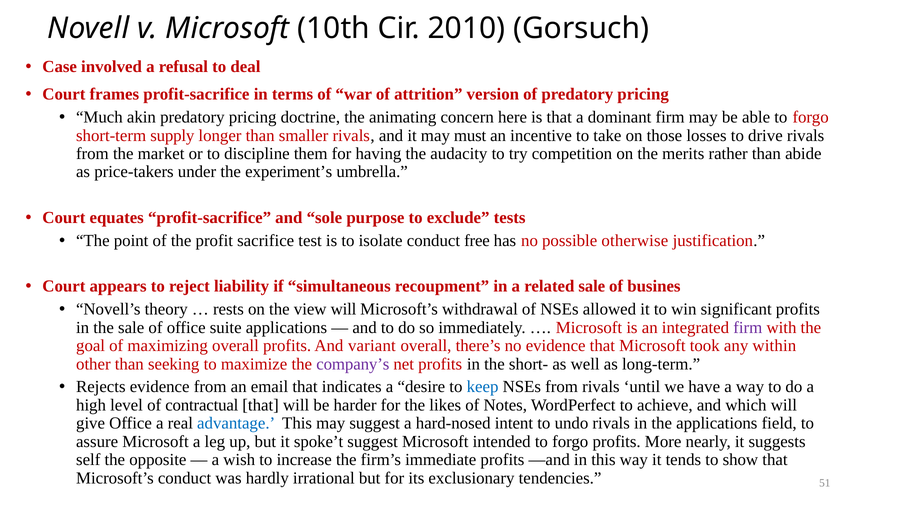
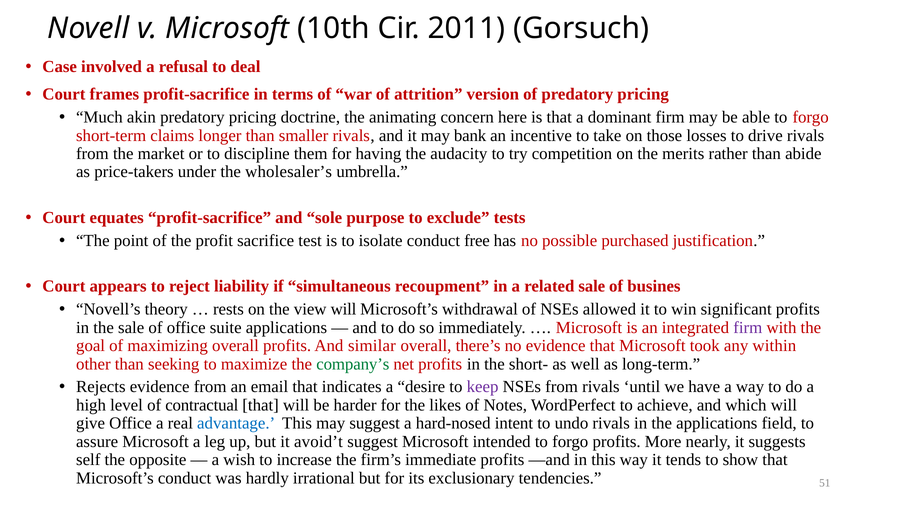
2010: 2010 -> 2011
supply: supply -> claims
must: must -> bank
experiment’s: experiment’s -> wholesaler’s
otherwise: otherwise -> purchased
variant: variant -> similar
company’s colour: purple -> green
keep colour: blue -> purple
spoke’t: spoke’t -> avoid’t
